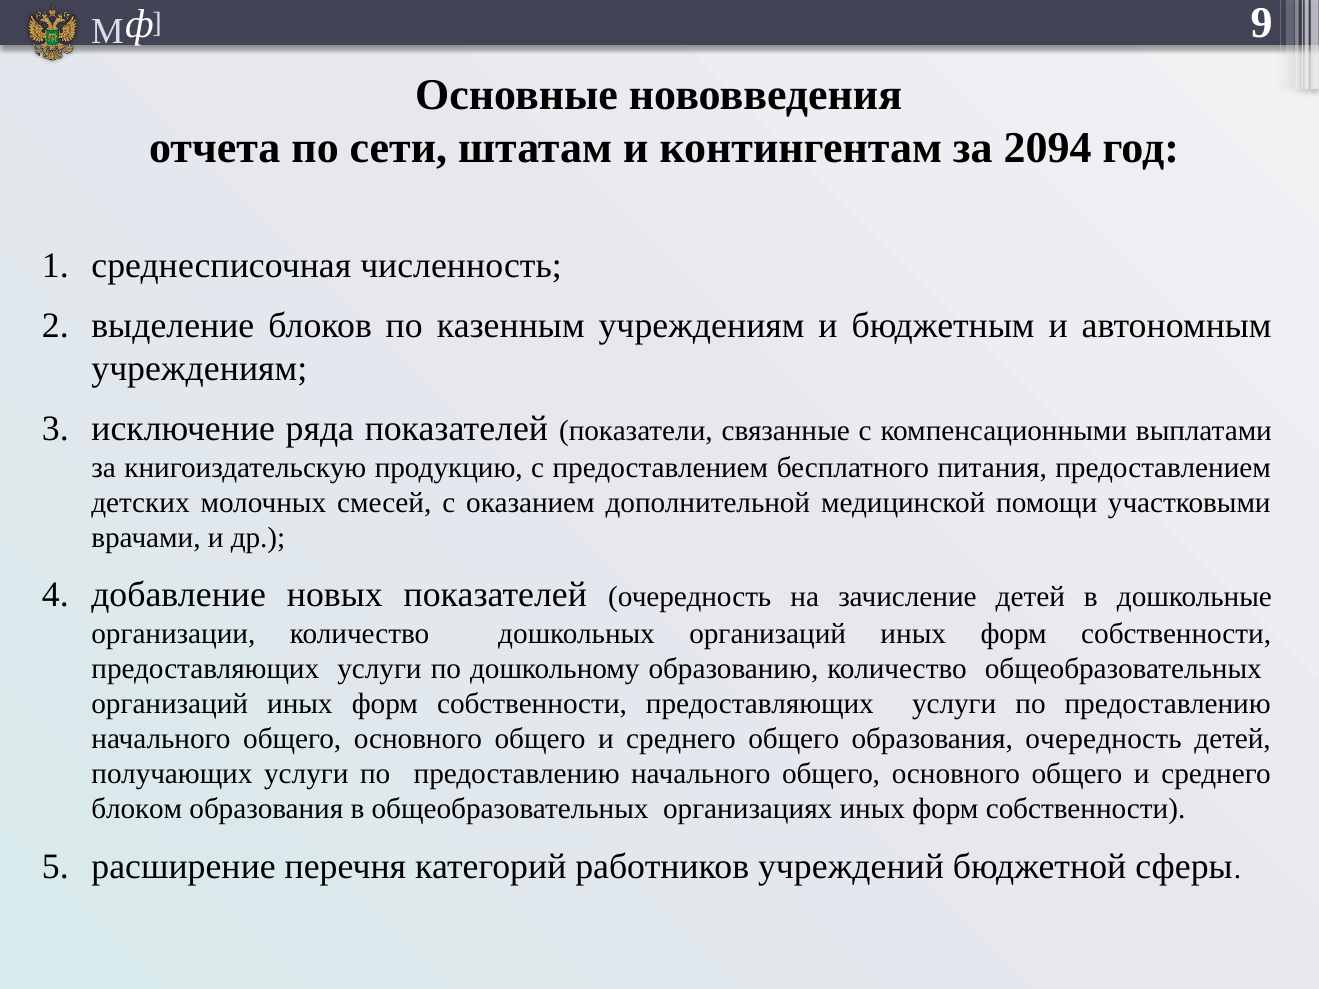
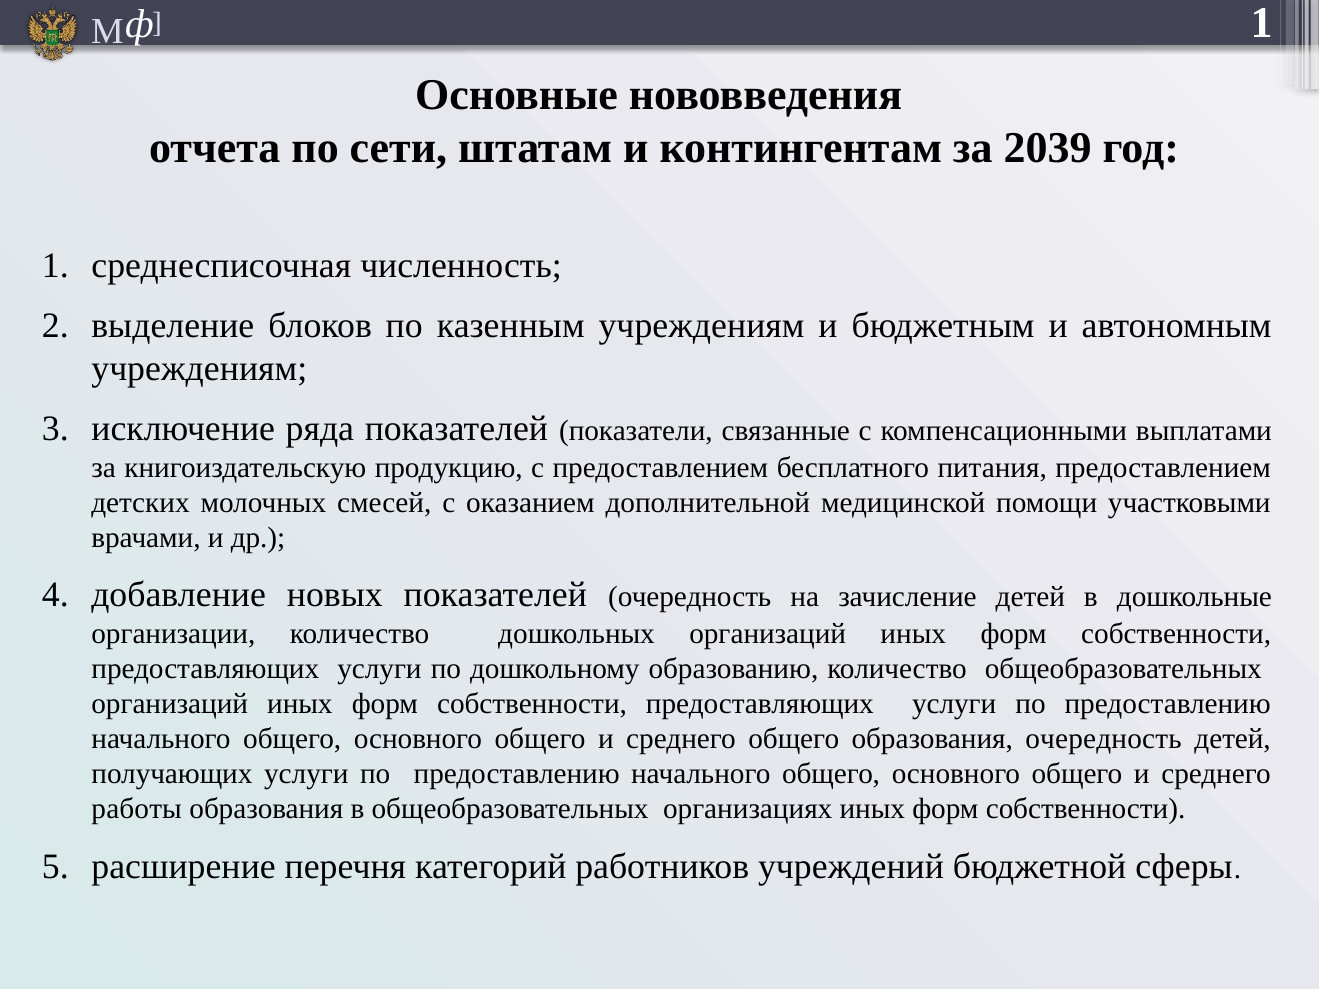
9 at (1262, 23): 9 -> 1
2094: 2094 -> 2039
блоком: блоком -> работы
